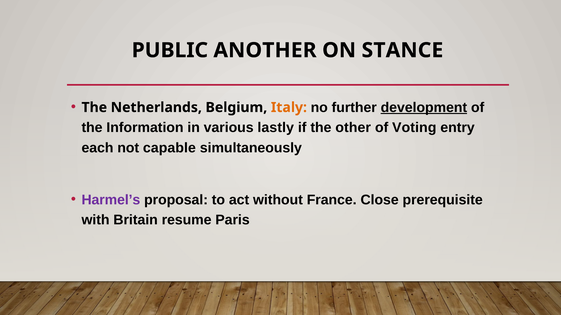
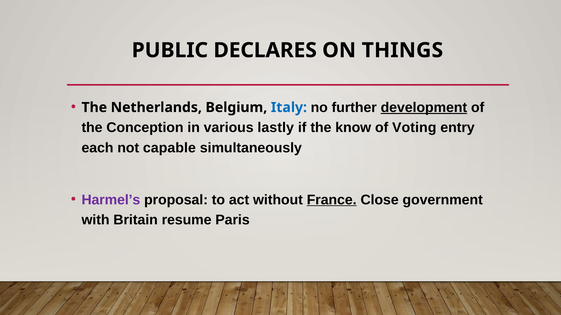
ANOTHER: ANOTHER -> DECLARES
STANCE: STANCE -> THINGS
Italy colour: orange -> blue
Information: Information -> Conception
other: other -> know
France underline: none -> present
prerequisite: prerequisite -> government
